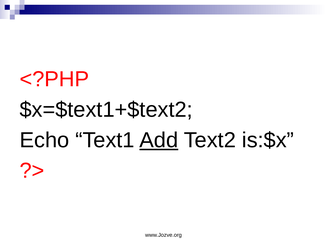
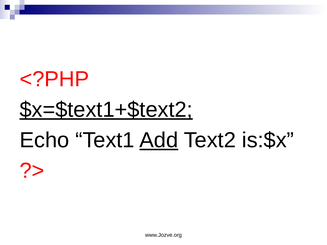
$x=$text1+$text2 underline: none -> present
